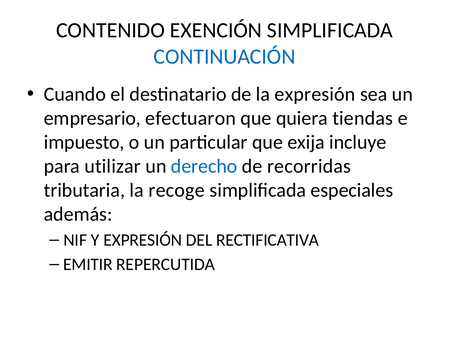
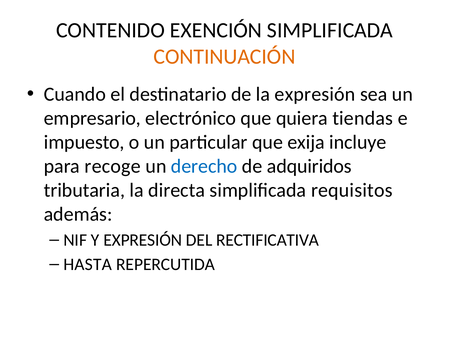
CONTINUACIÓN colour: blue -> orange
efectuaron: efectuaron -> electrónico
utilizar: utilizar -> recoge
recorridas: recorridas -> adquiridos
recoge: recoge -> directa
especiales: especiales -> requisitos
EMITIR: EMITIR -> HASTA
